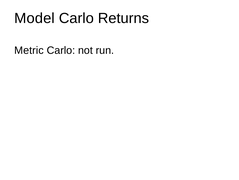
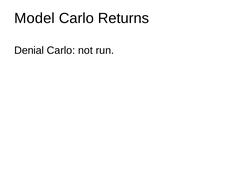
Metric: Metric -> Denial
